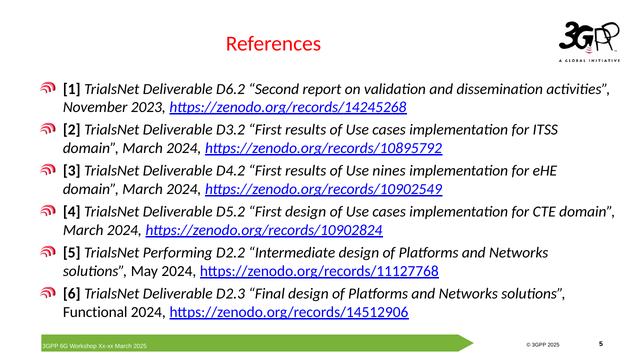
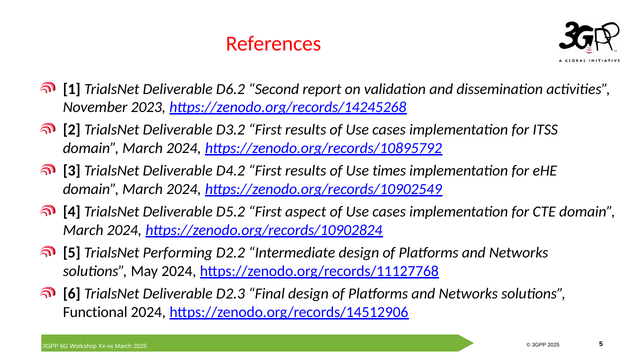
nines: nines -> times
First design: design -> aspect
